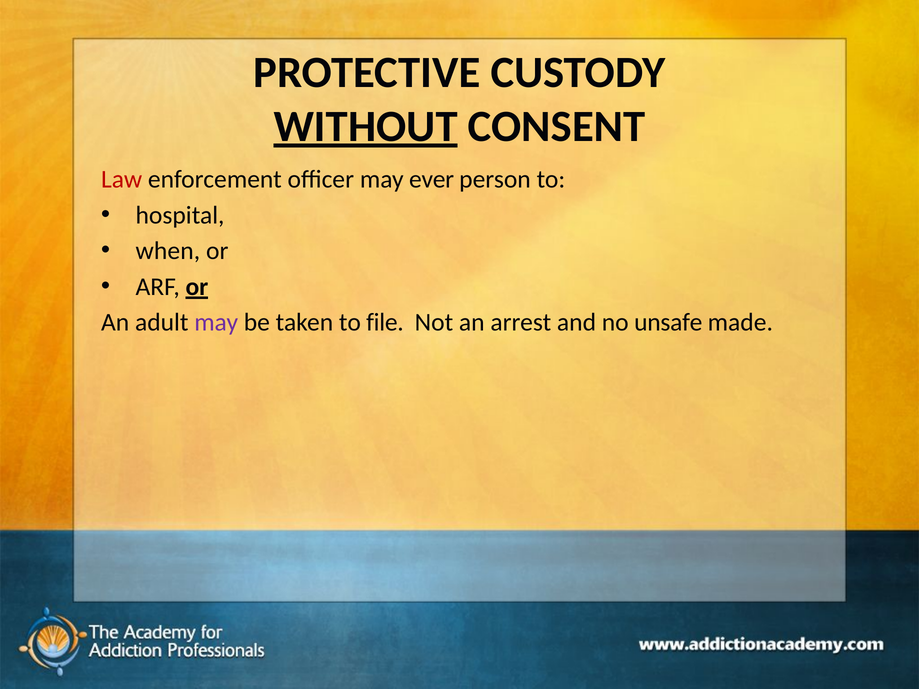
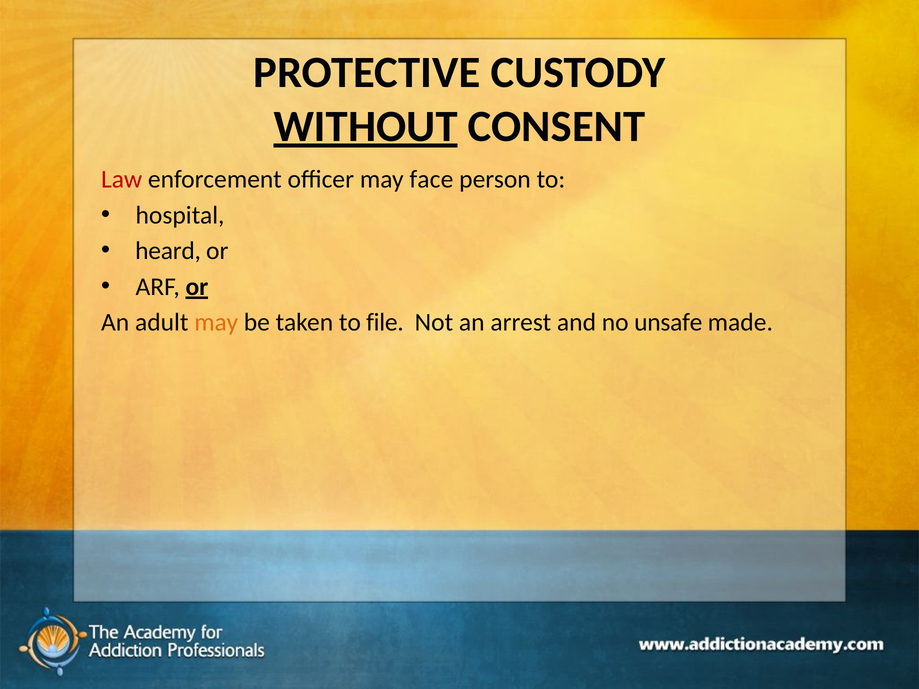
ever: ever -> face
when: when -> heard
may at (216, 322) colour: purple -> orange
